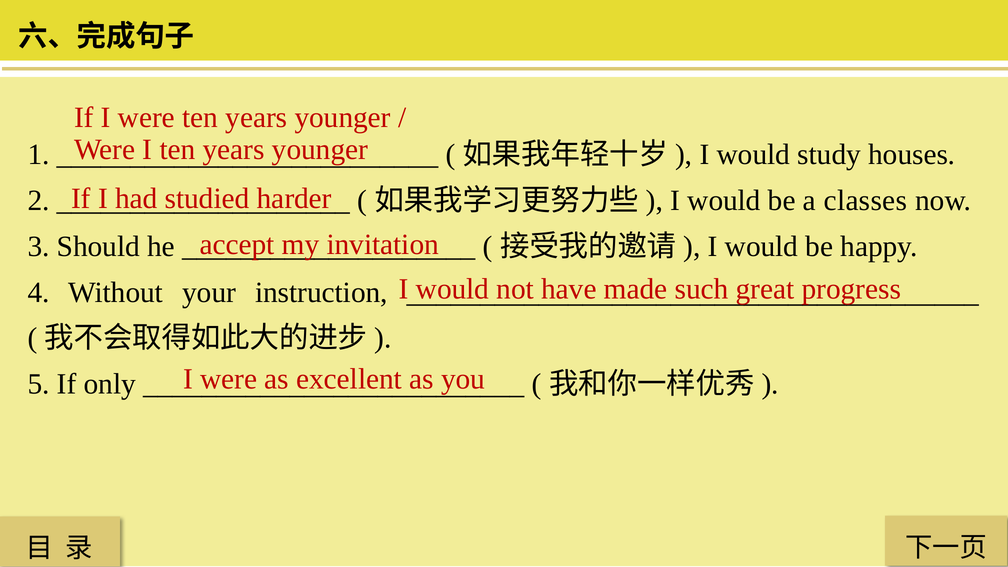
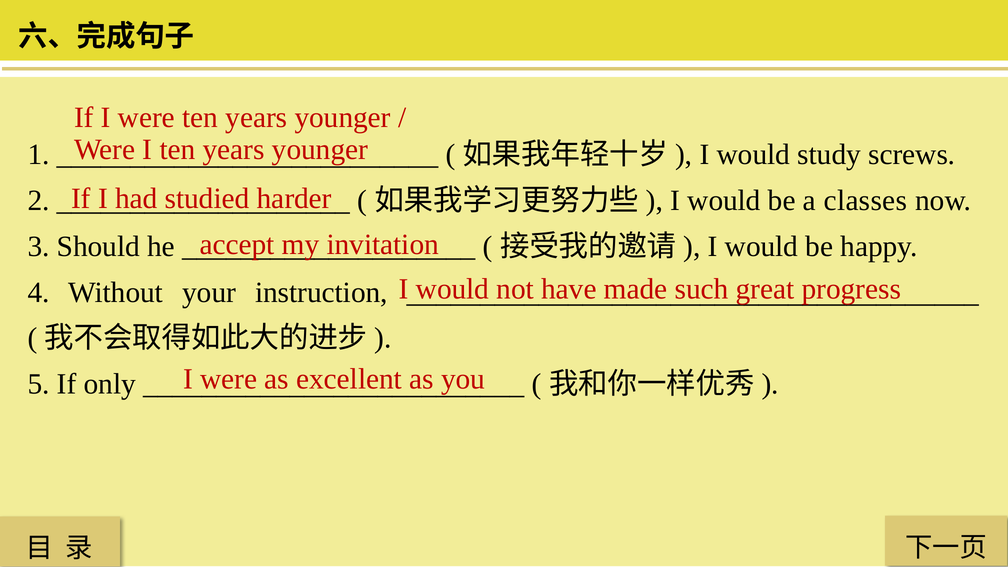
houses: houses -> screws
